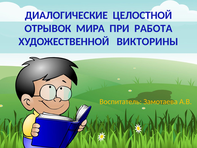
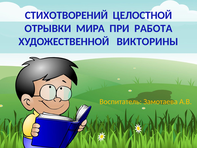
ДИАЛОГИЧЕСКИЕ: ДИАЛОГИЧЕСКИЕ -> СТИХОТВОРЕНИЙ
ОТРЫВОК: ОТРЫВОК -> ОТРЫВКИ
